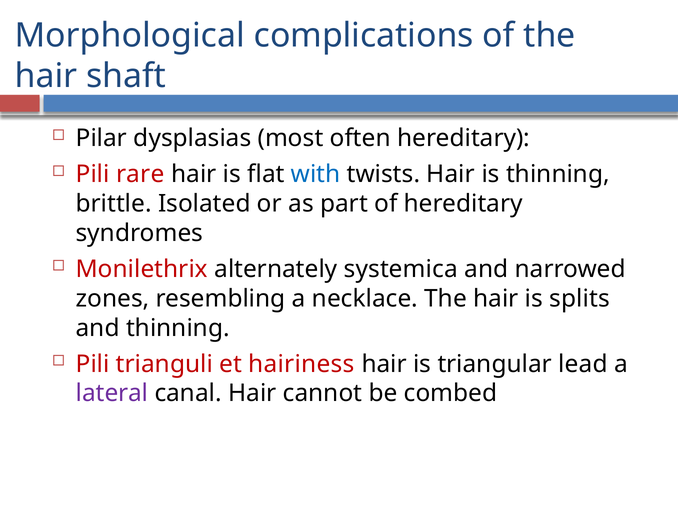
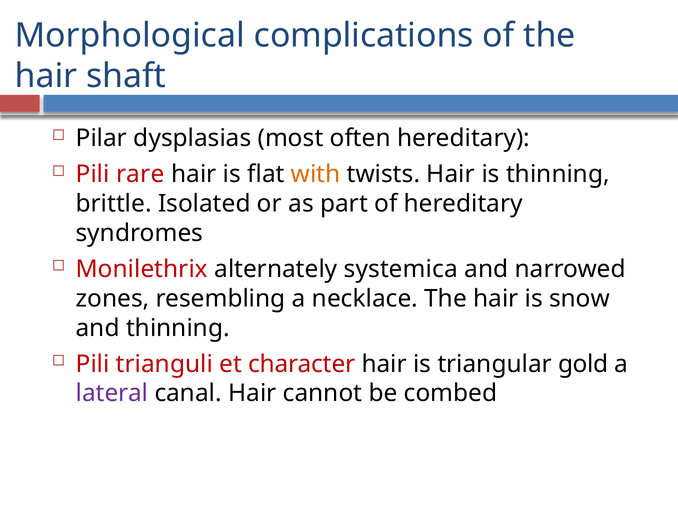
with colour: blue -> orange
splits: splits -> snow
hairiness: hairiness -> character
lead: lead -> gold
